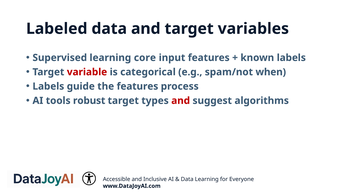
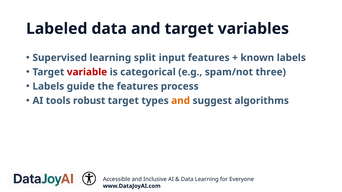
core: core -> split
when: when -> three
and at (181, 101) colour: red -> orange
